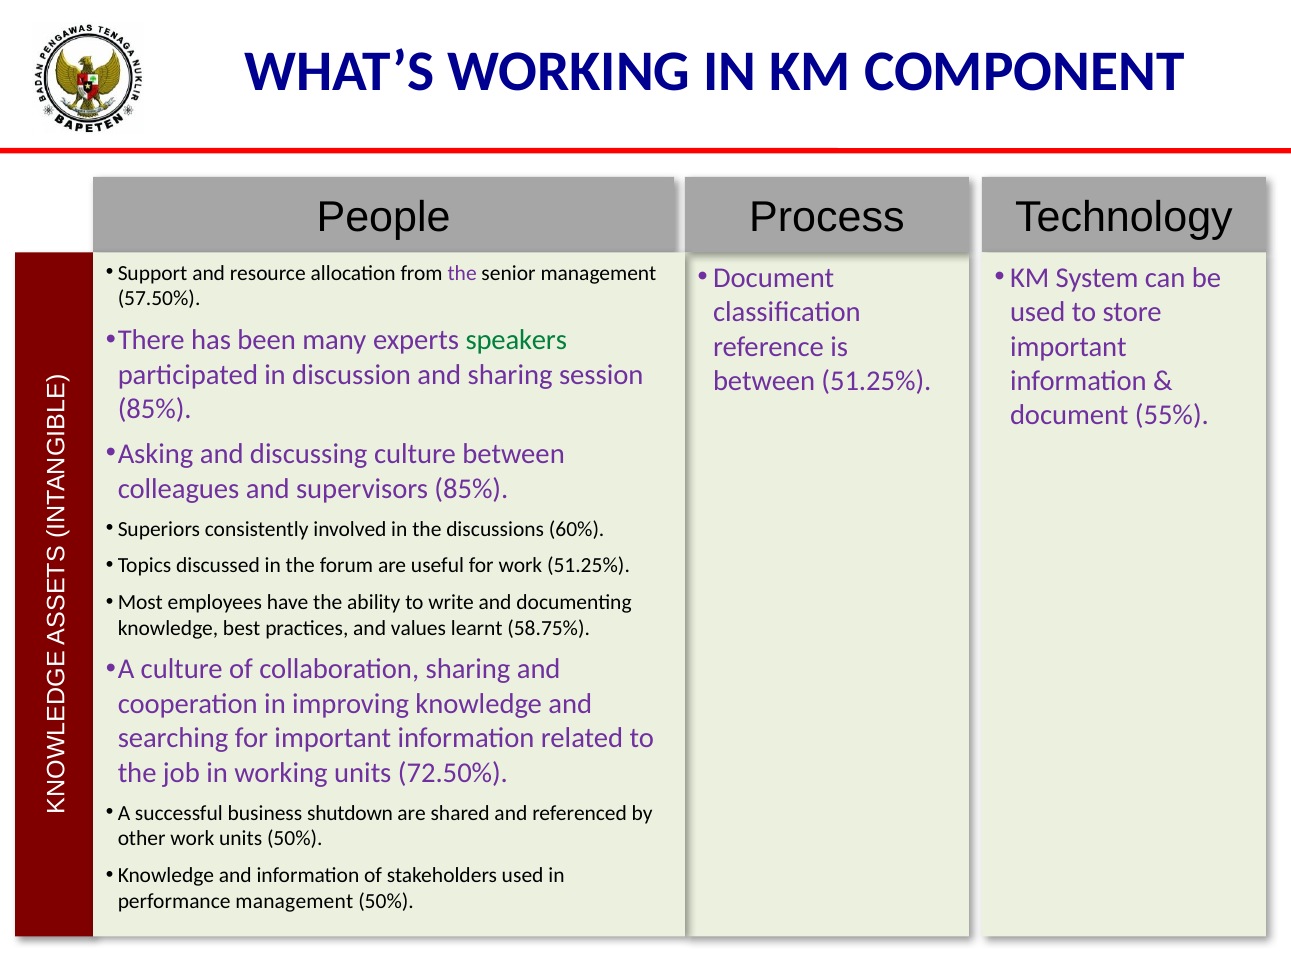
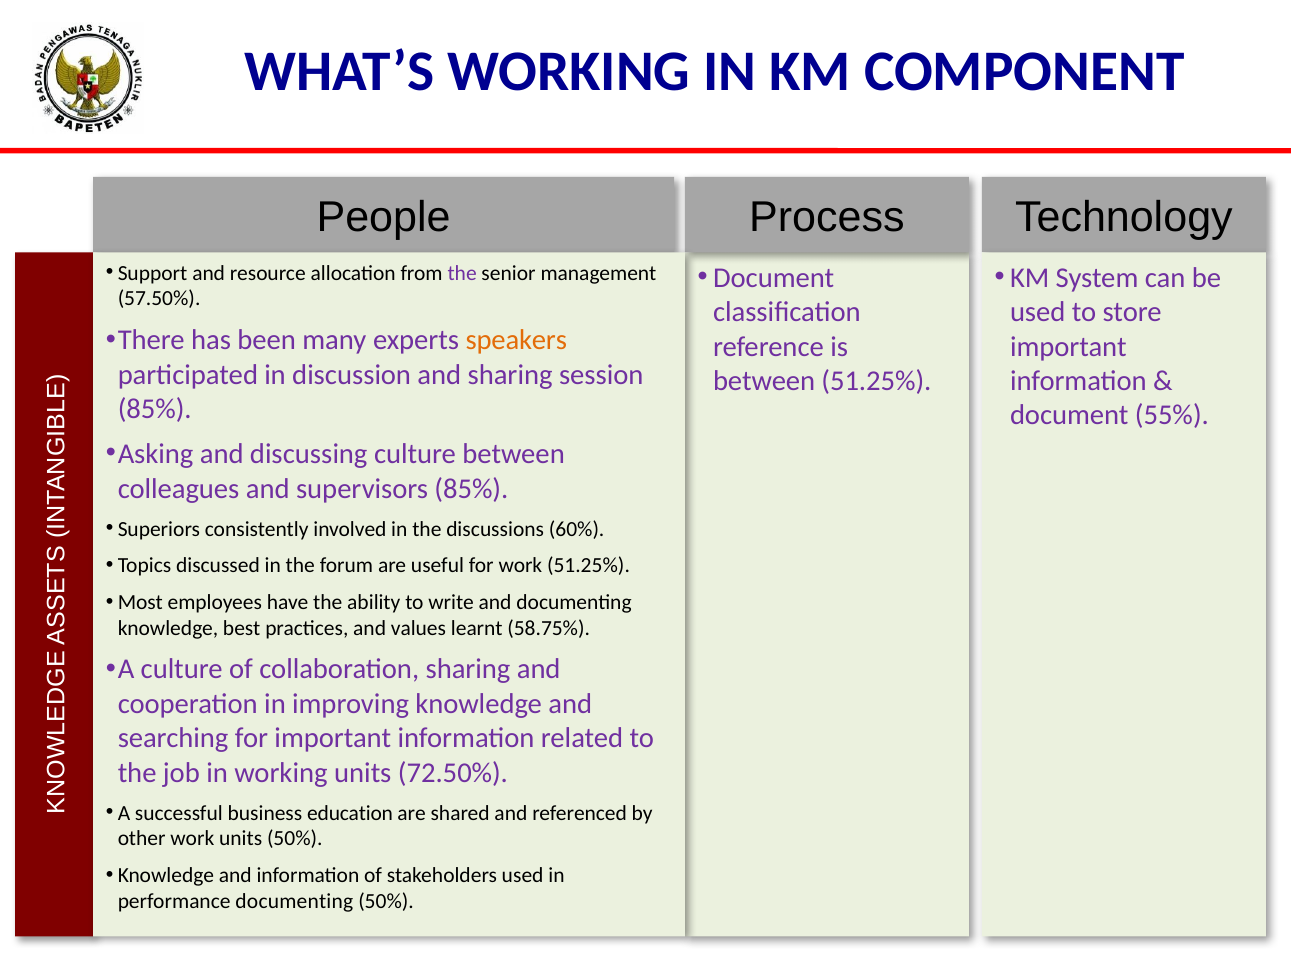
speakers colour: green -> orange
shutdown: shutdown -> education
performance management: management -> documenting
